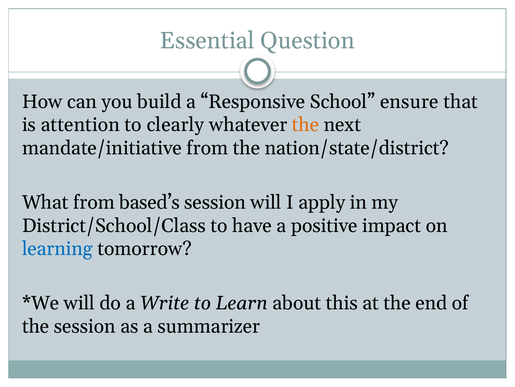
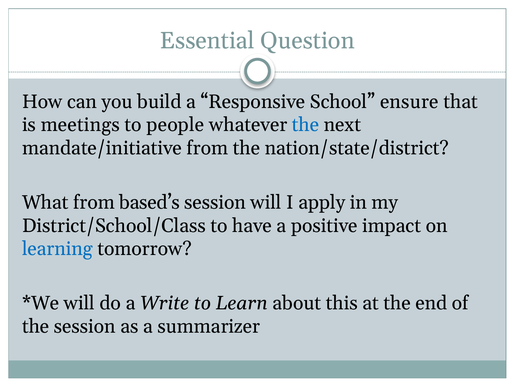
attention: attention -> meetings
clearly: clearly -> people
the at (306, 125) colour: orange -> blue
